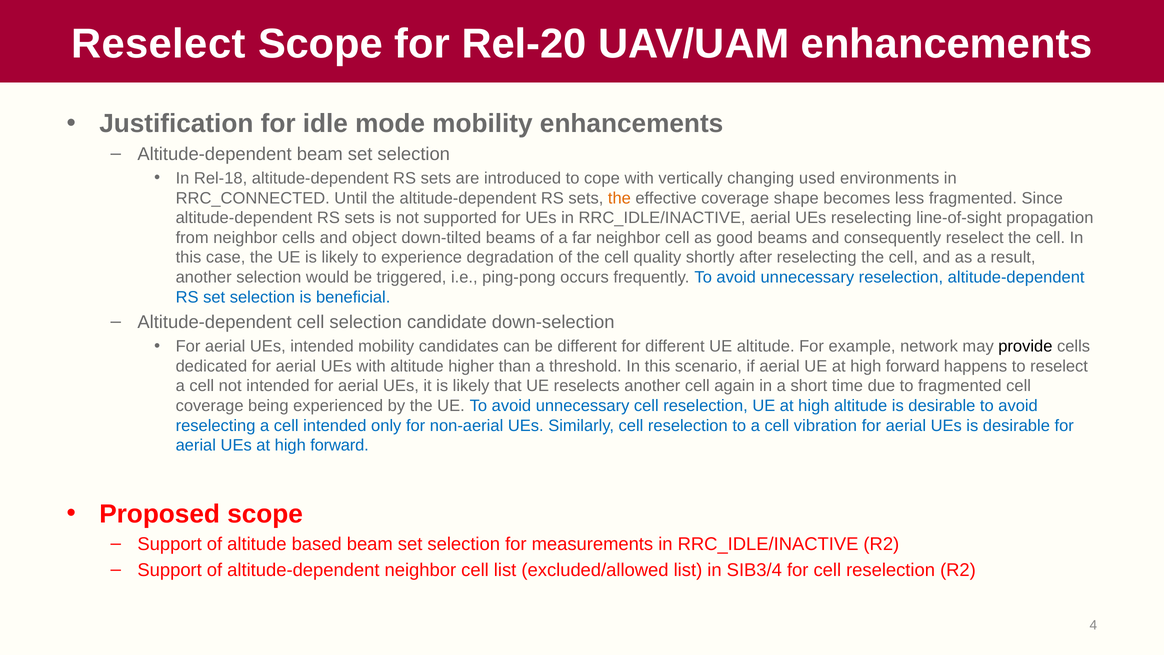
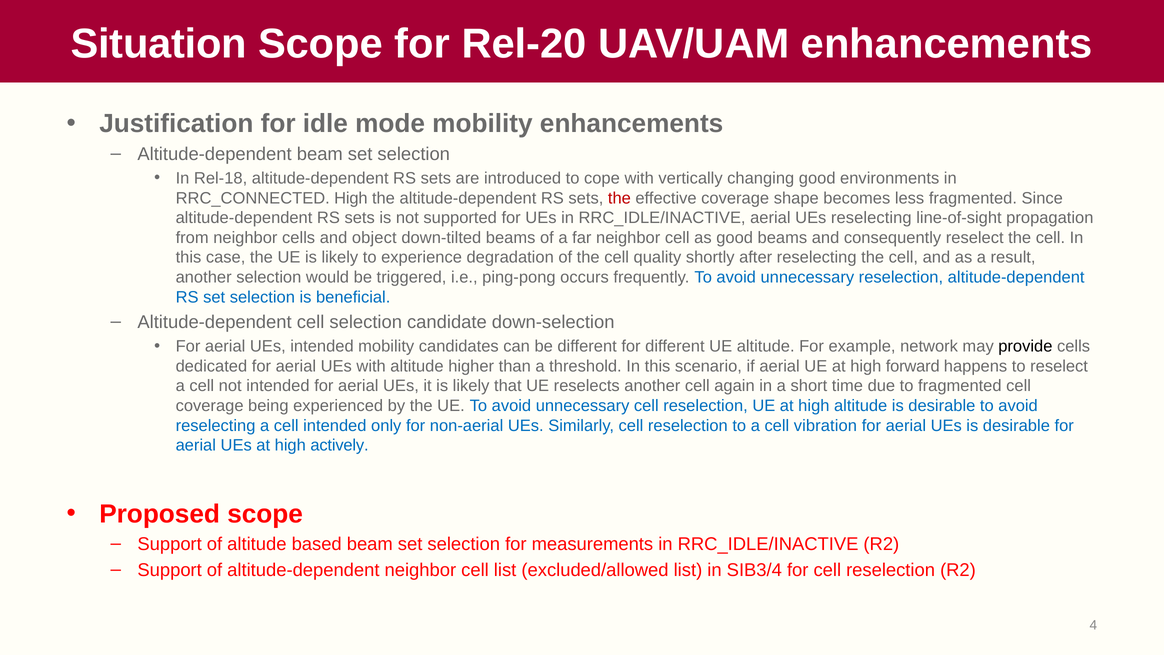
Reselect at (158, 44): Reselect -> Situation
changing used: used -> good
RRC_CONNECTED Until: Until -> High
the at (619, 198) colour: orange -> red
UEs at high forward: forward -> actively
